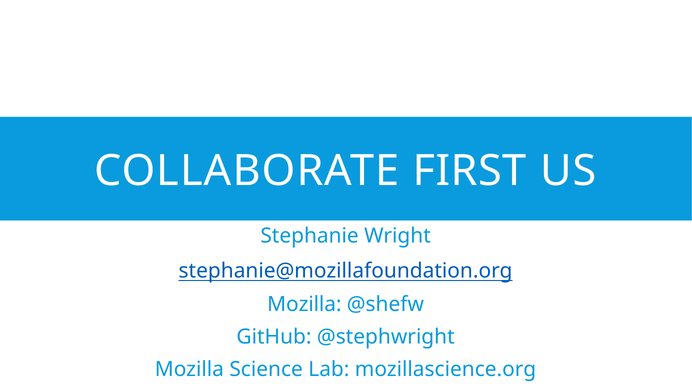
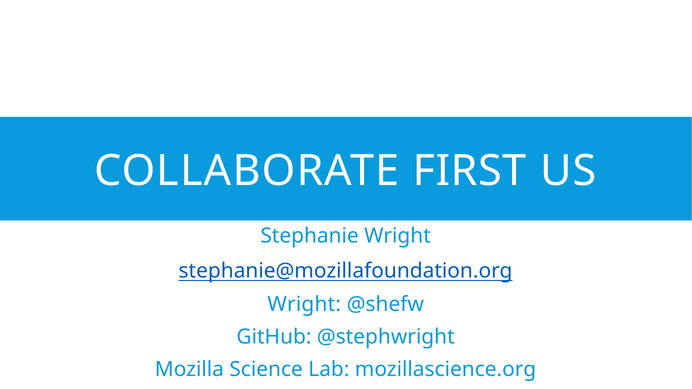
Mozilla at (304, 304): Mozilla -> Wright
